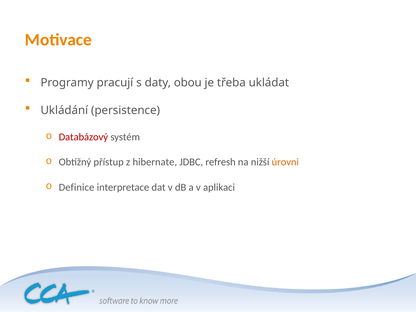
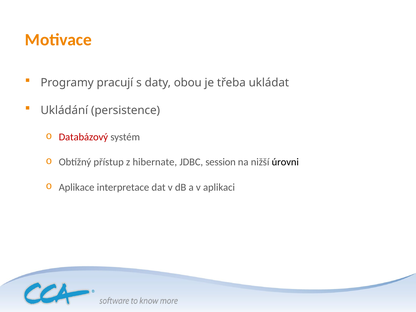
refresh: refresh -> session
úrovni colour: orange -> black
Definice: Definice -> Aplikace
